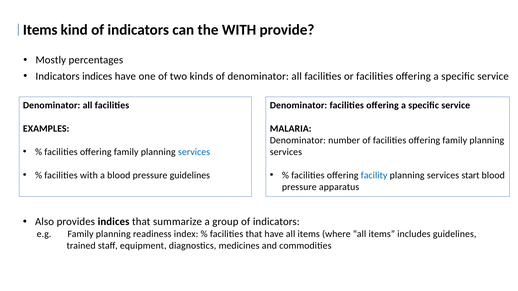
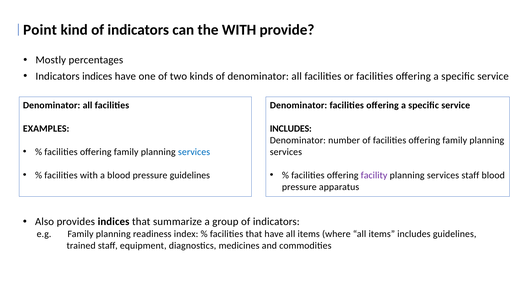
Items at (40, 30): Items -> Point
MALARIA at (291, 129): MALARIA -> INCLUDES
facility colour: blue -> purple
services start: start -> staff
